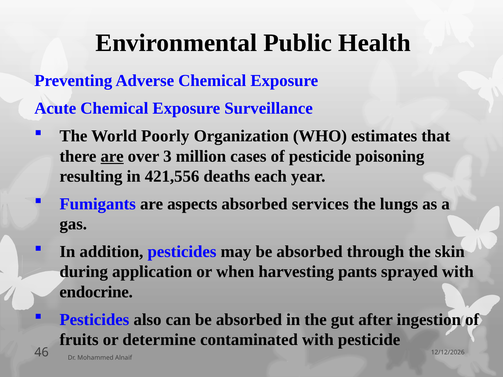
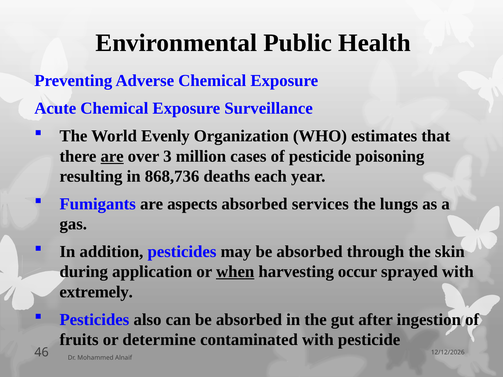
Poorly: Poorly -> Evenly
421,556: 421,556 -> 868,736
when underline: none -> present
pants: pants -> occur
endocrine: endocrine -> extremely
